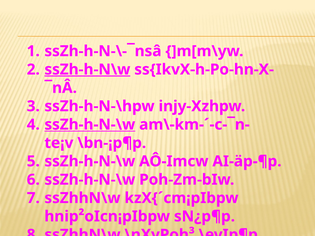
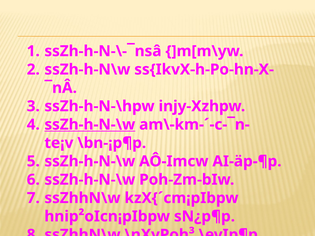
ssZh-h-N\w underline: present -> none
